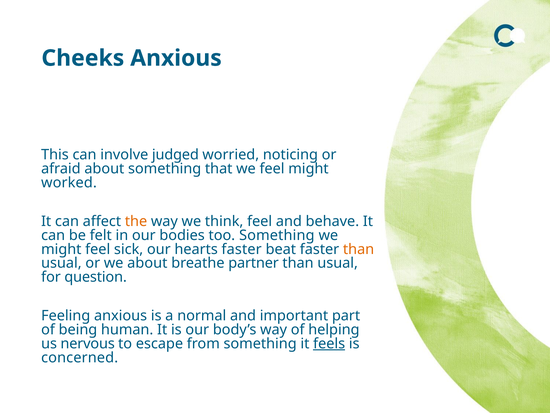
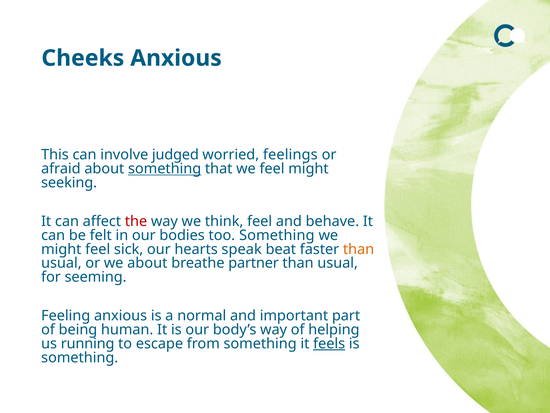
noticing: noticing -> feelings
something at (165, 169) underline: none -> present
worked: worked -> seeking
the colour: orange -> red
hearts faster: faster -> speak
question: question -> seeming
nervous: nervous -> running
concerned at (80, 357): concerned -> something
